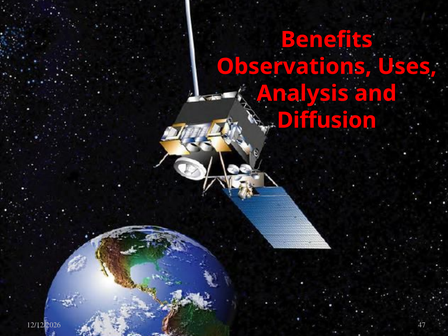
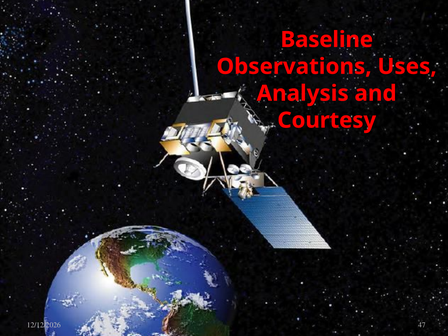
Benefits: Benefits -> Baseline
Diffusion: Diffusion -> Courtesy
